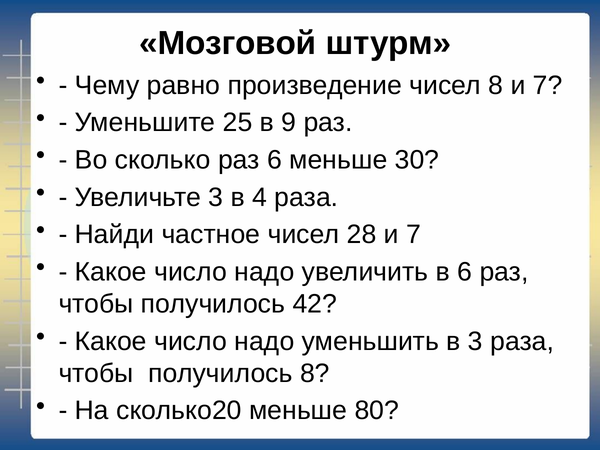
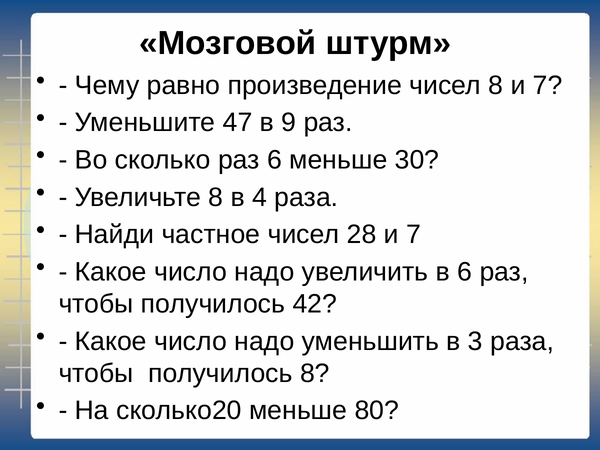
25: 25 -> 47
Увеличьте 3: 3 -> 8
